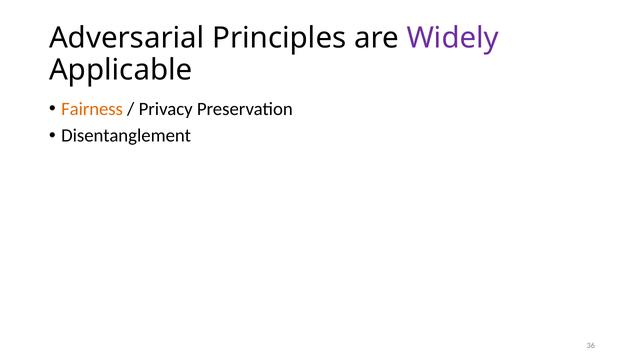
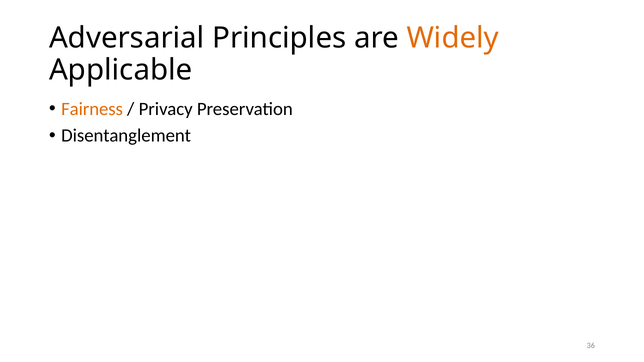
Widely colour: purple -> orange
